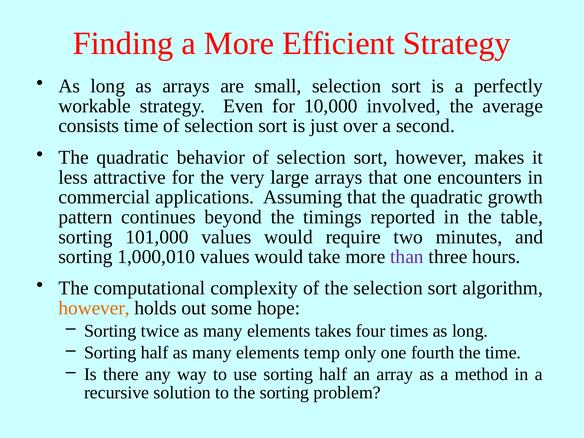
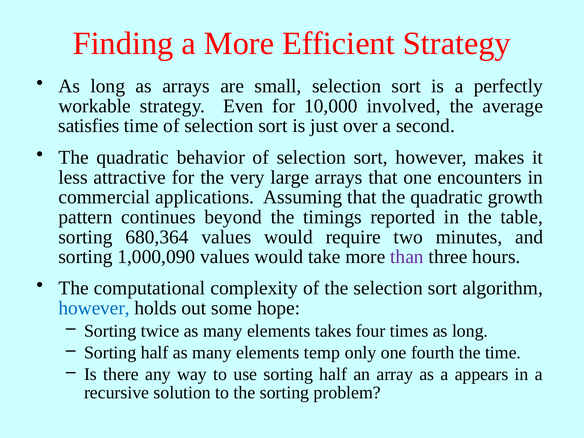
consists: consists -> satisfies
101,000: 101,000 -> 680,364
1,000,010: 1,000,010 -> 1,000,090
however at (94, 308) colour: orange -> blue
method: method -> appears
